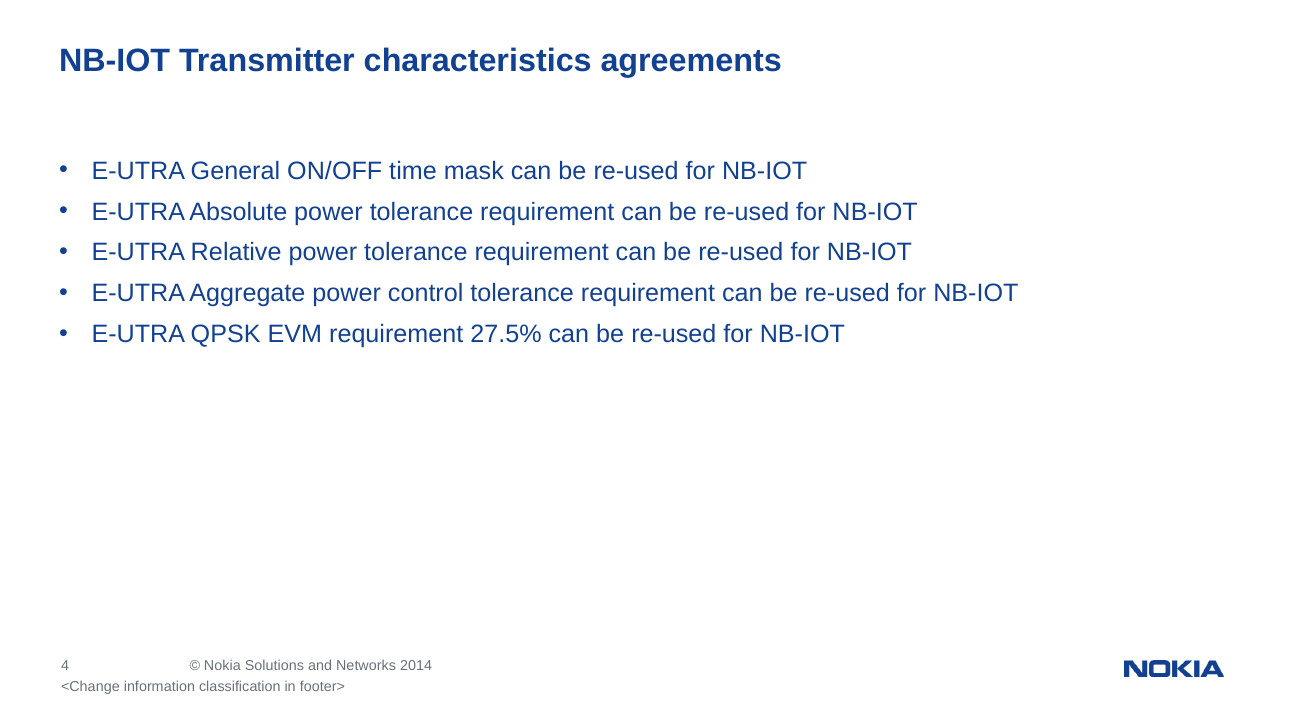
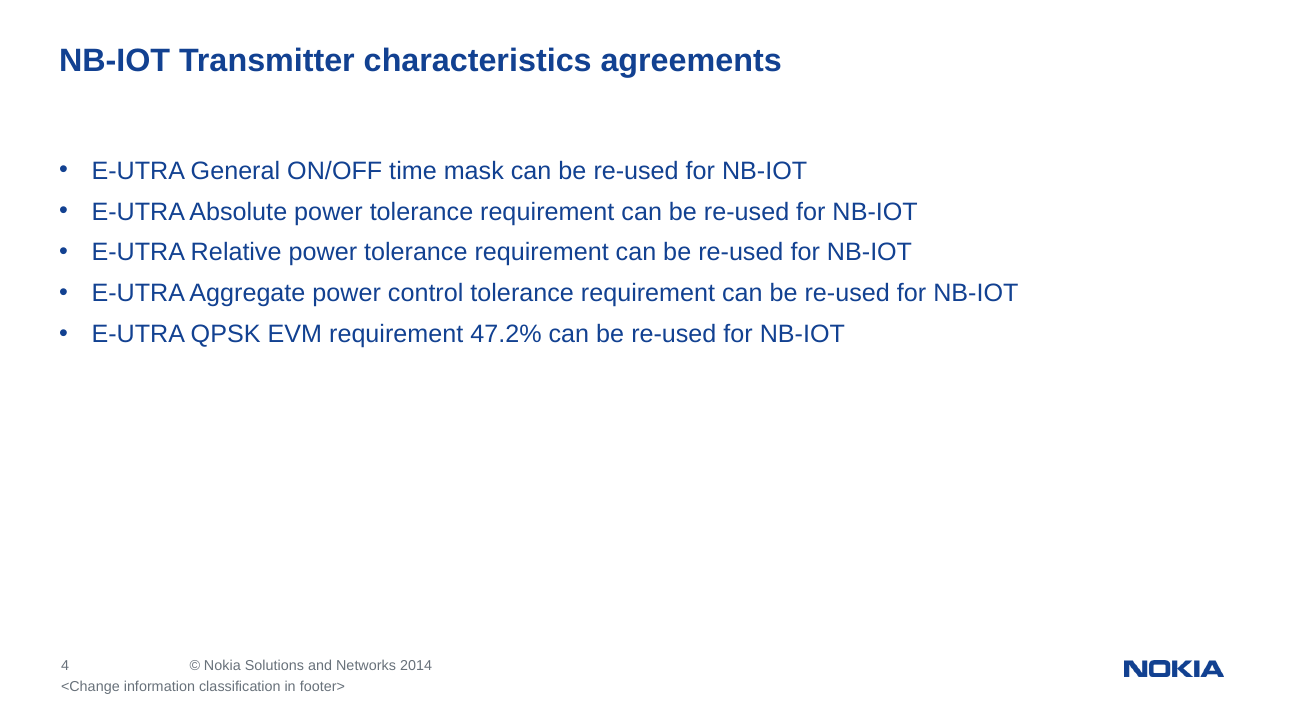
27.5%: 27.5% -> 47.2%
